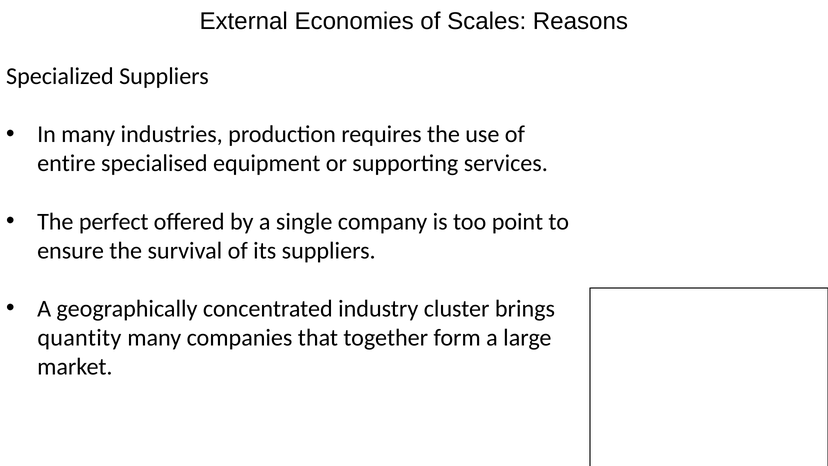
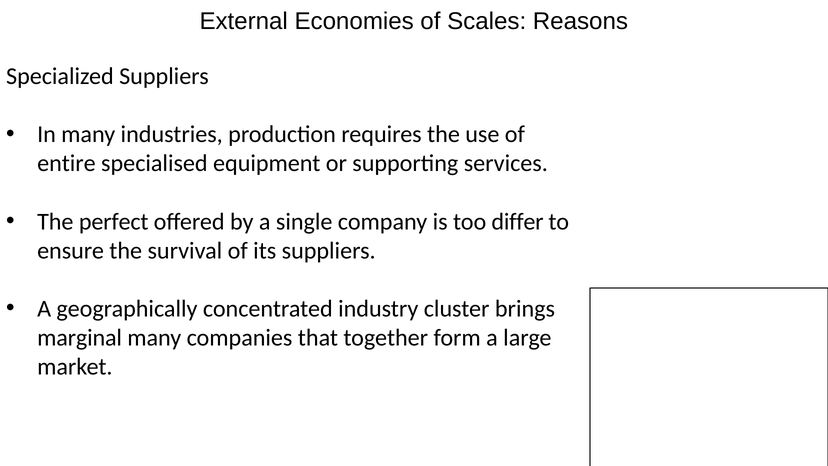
point: point -> differ
quantity: quantity -> marginal
